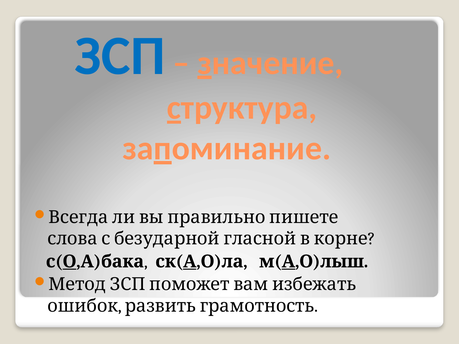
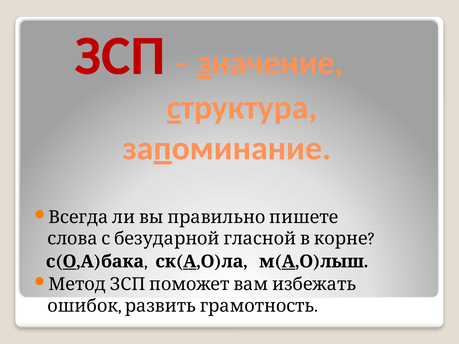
ЗСП colour: blue -> red
